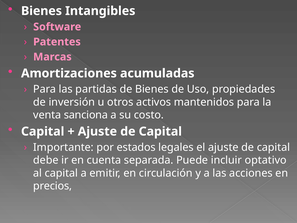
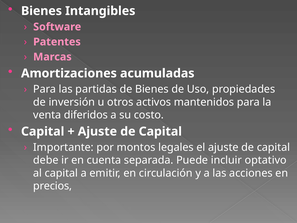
sanciona: sanciona -> diferidos
estados: estados -> montos
